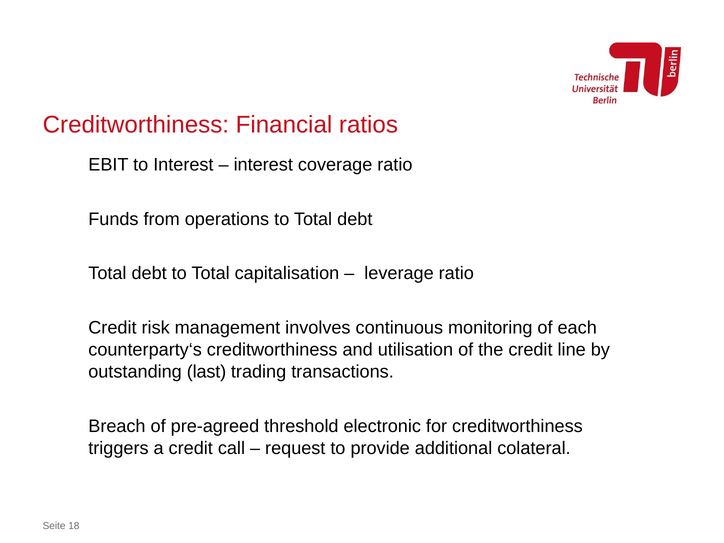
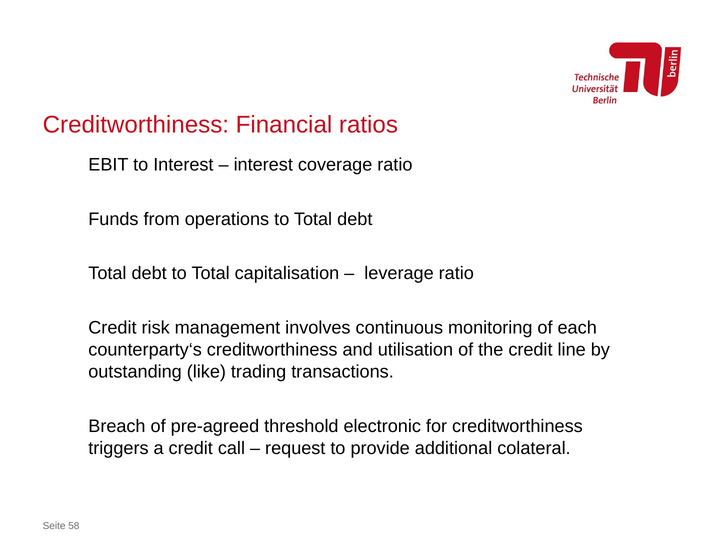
last: last -> like
18: 18 -> 58
